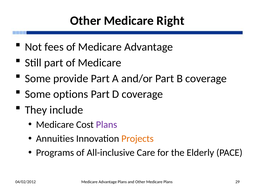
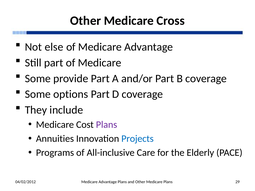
Right: Right -> Cross
fees: fees -> else
Projects colour: orange -> blue
